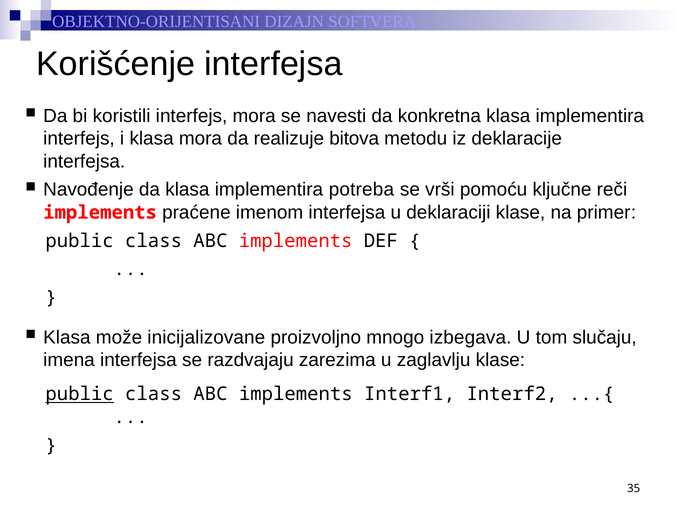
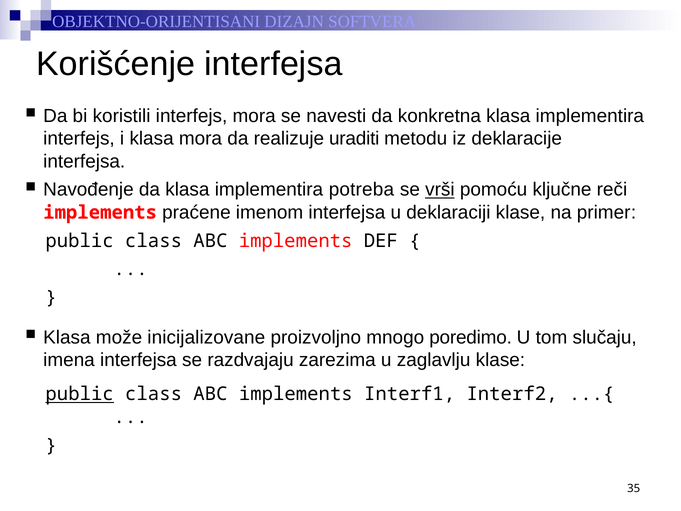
bitova: bitova -> uraditi
vrši underline: none -> present
izbegava: izbegava -> poredimo
